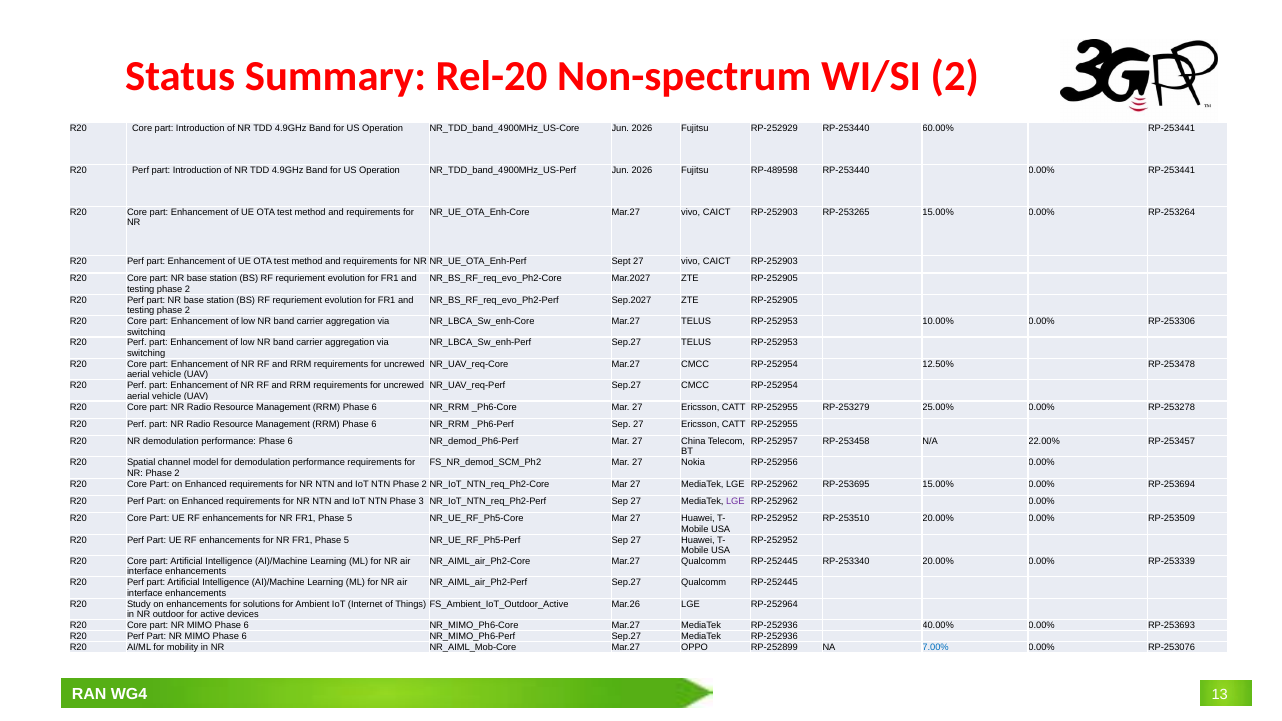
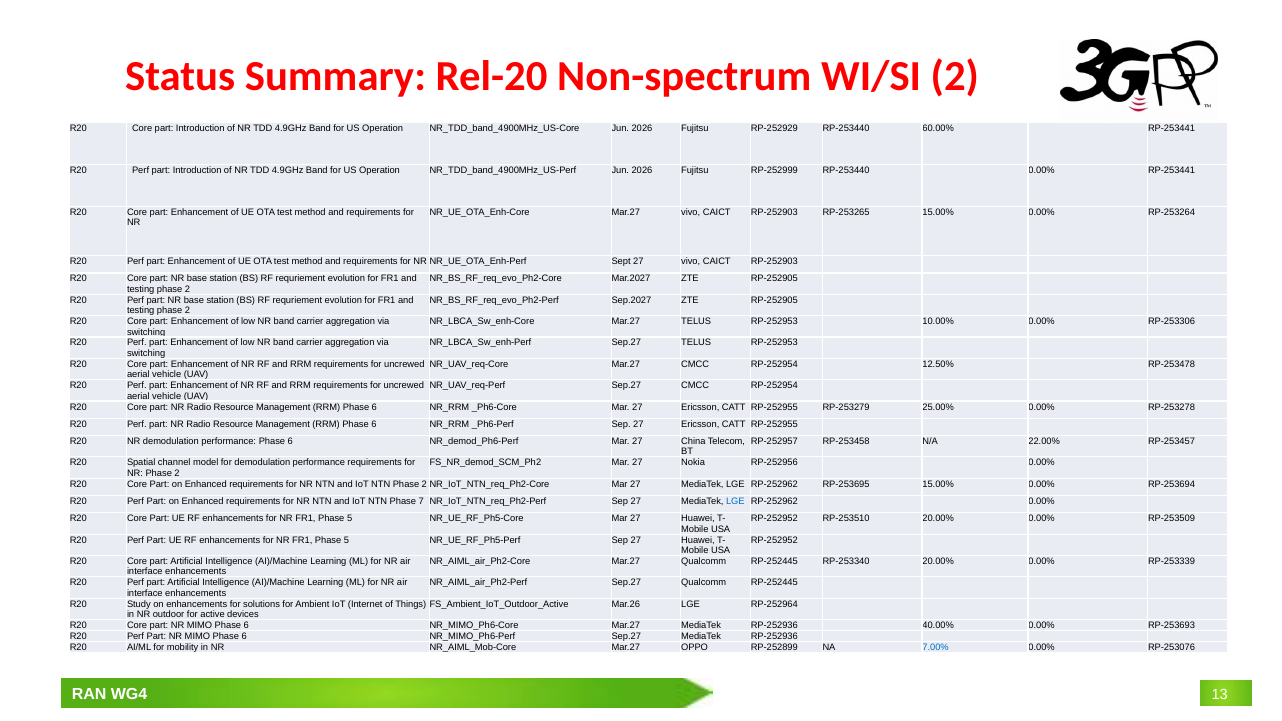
RP-489598: RP-489598 -> RP-252999
3: 3 -> 7
LGE at (735, 501) colour: purple -> blue
